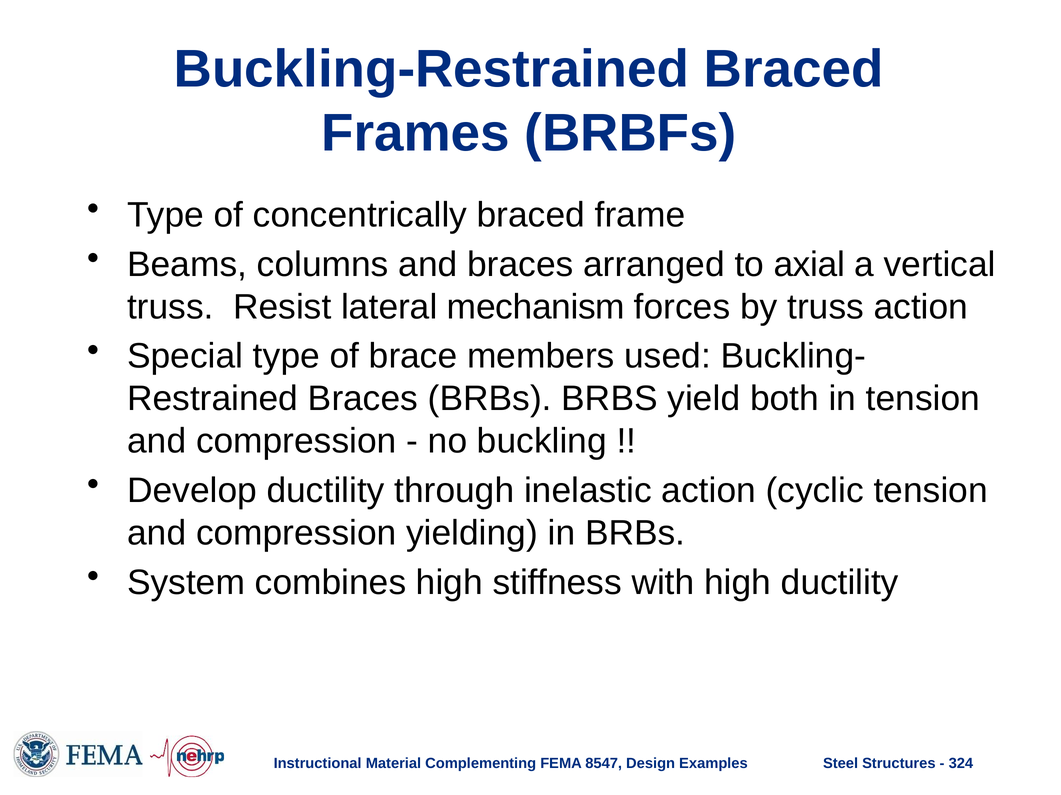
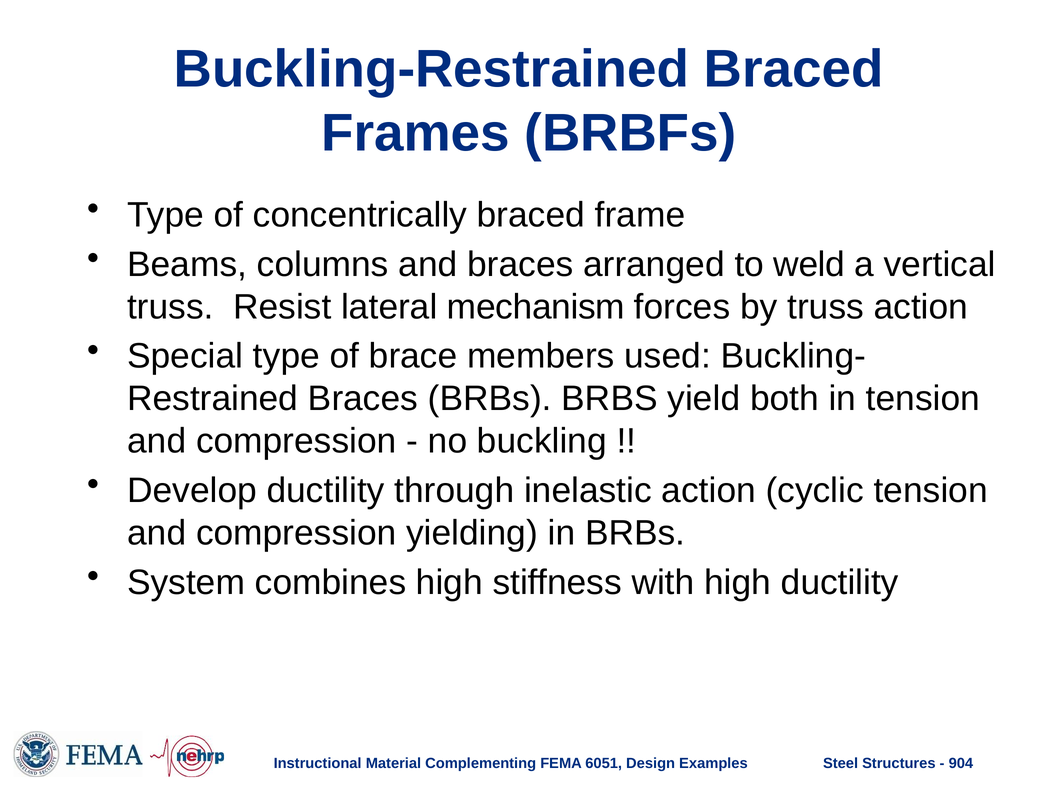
axial: axial -> weld
8547: 8547 -> 6051
324: 324 -> 904
